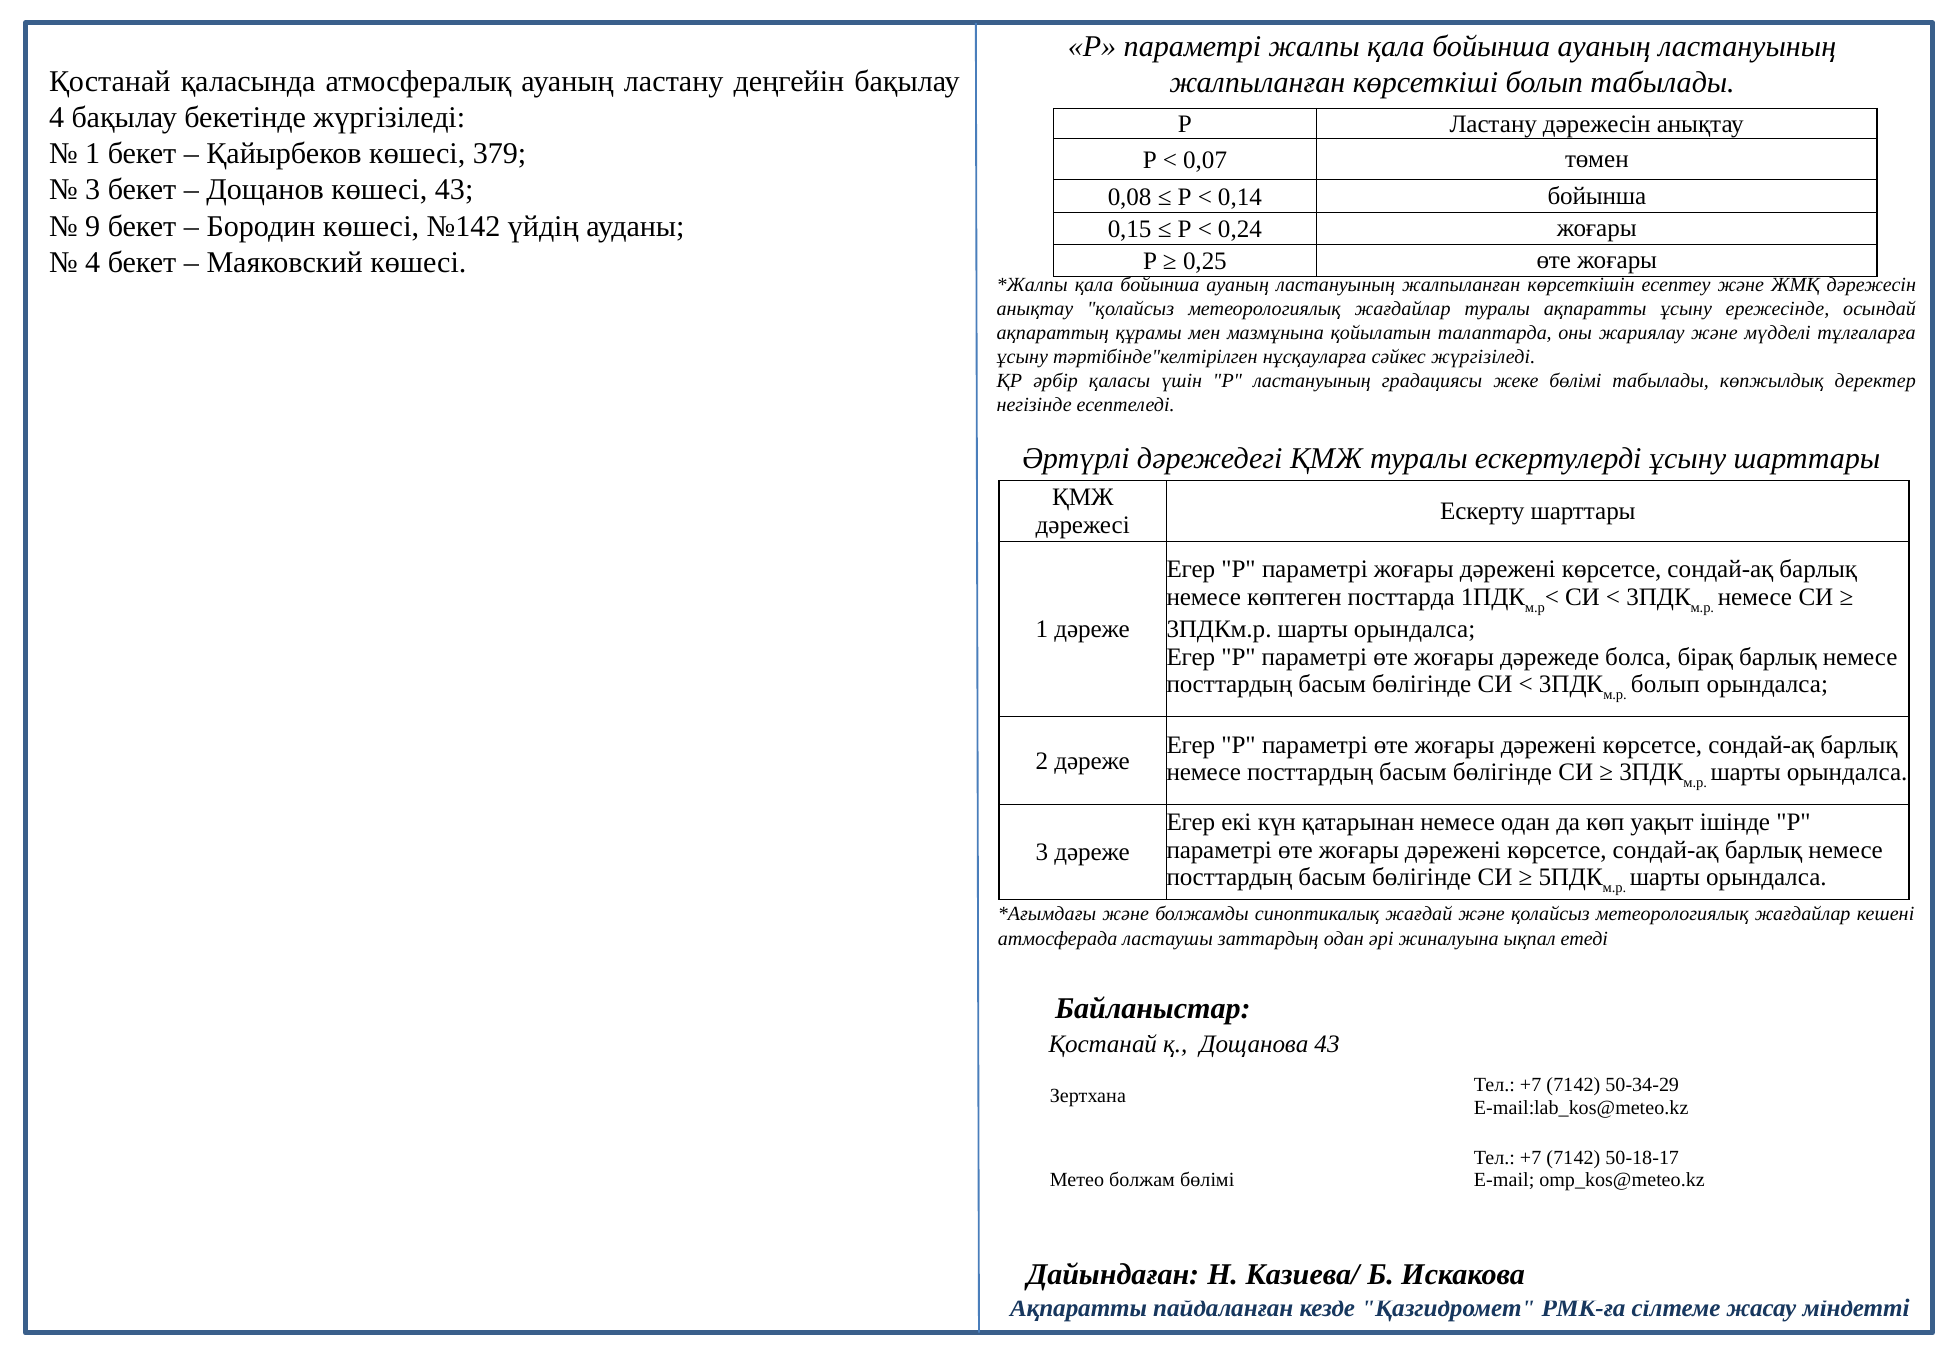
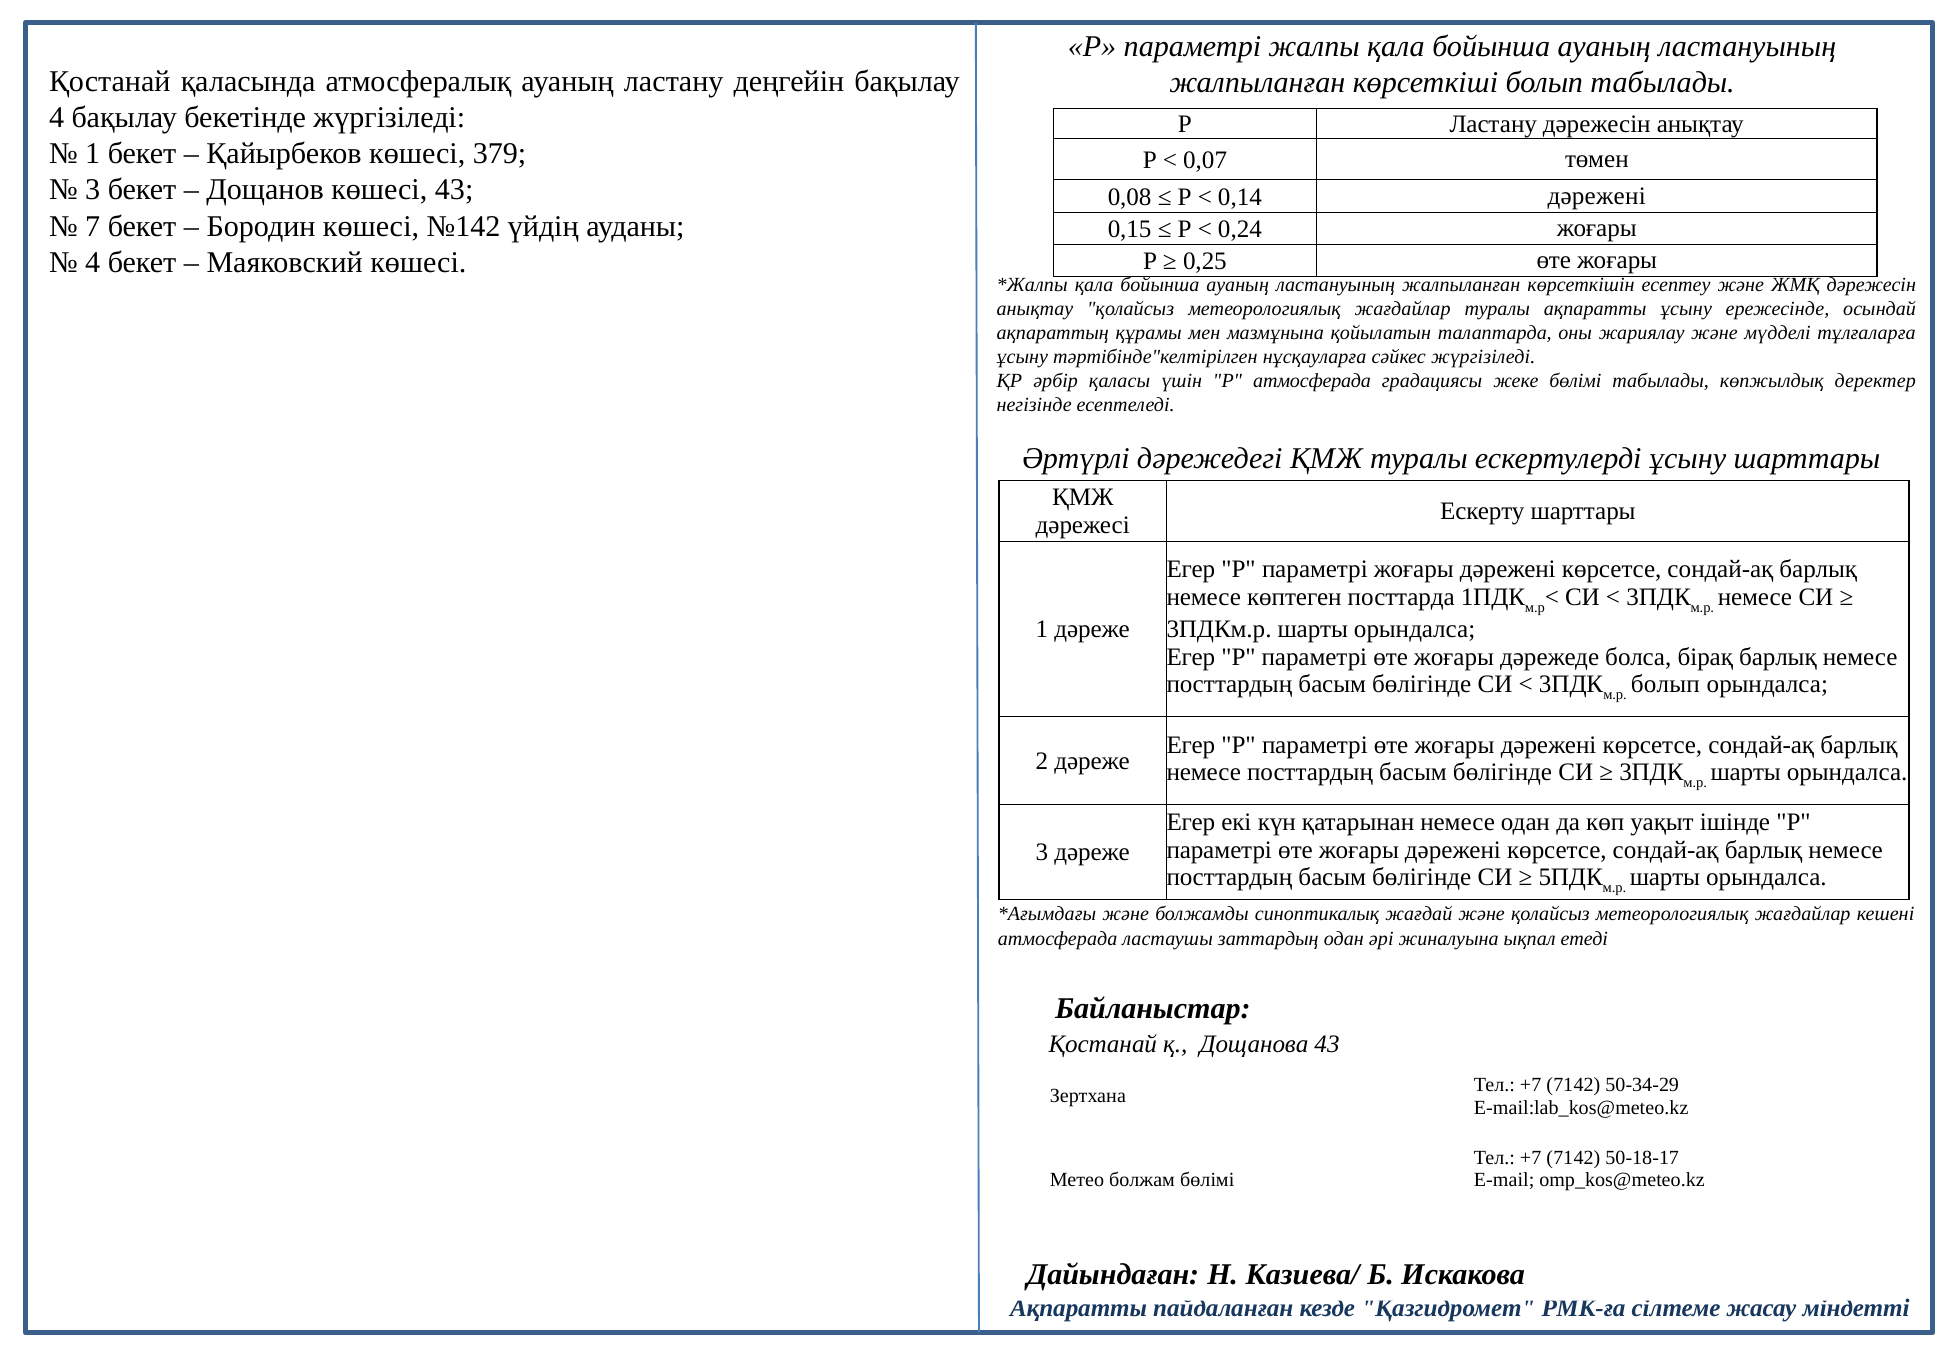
0,14 бойынша: бойынша -> дәрежені
9: 9 -> 7
Р ластануының: ластануының -> атмосферада
